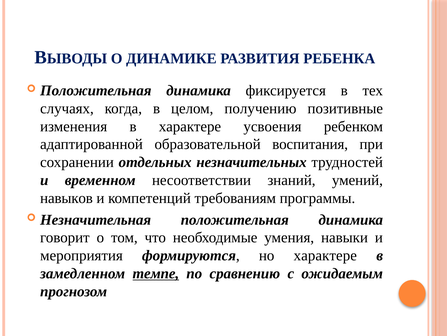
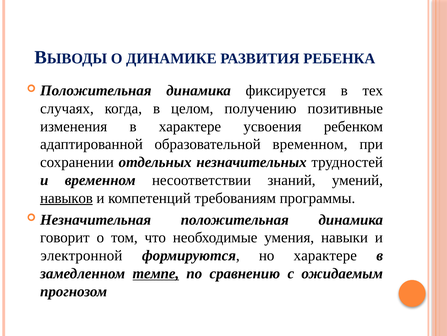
образовательной воспитания: воспитания -> временном
навыков underline: none -> present
мероприятия: мероприятия -> электронной
